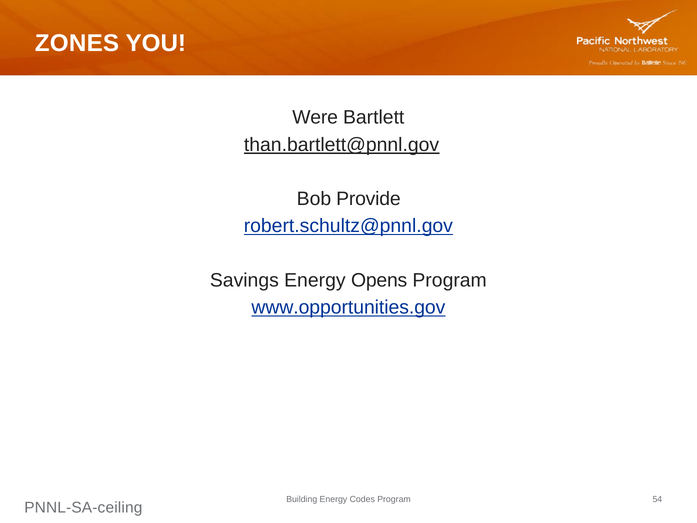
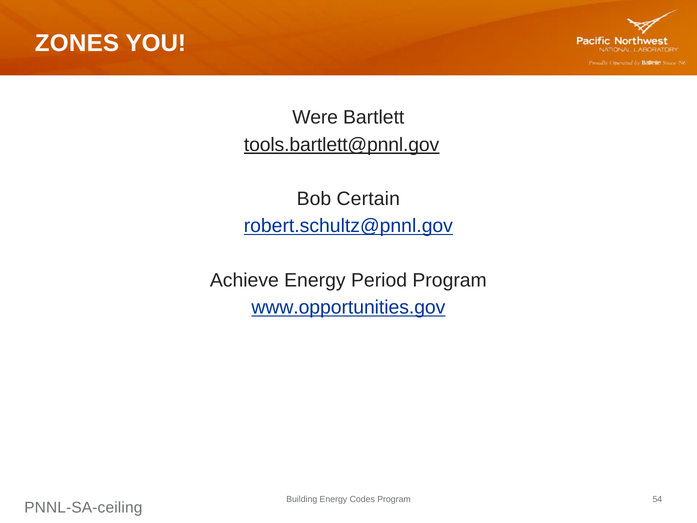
than.bartlett@pnnl.gov: than.bartlett@pnnl.gov -> tools.bartlett@pnnl.gov
Provide: Provide -> Certain
Savings: Savings -> Achieve
Opens: Opens -> Period
